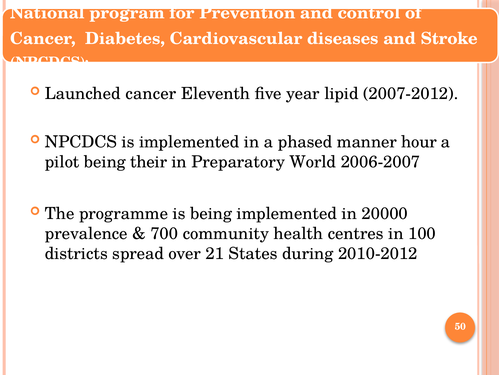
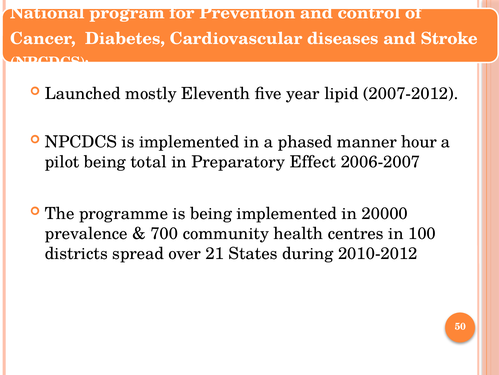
Launched cancer: cancer -> mostly
their: their -> total
World: World -> Effect
